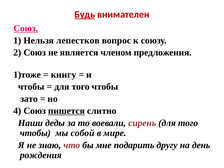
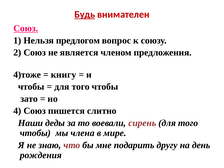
лепестков: лепестков -> предлогом
1)тоже: 1)тоже -> 4)тоже
пишется underline: present -> none
собой: собой -> члена
